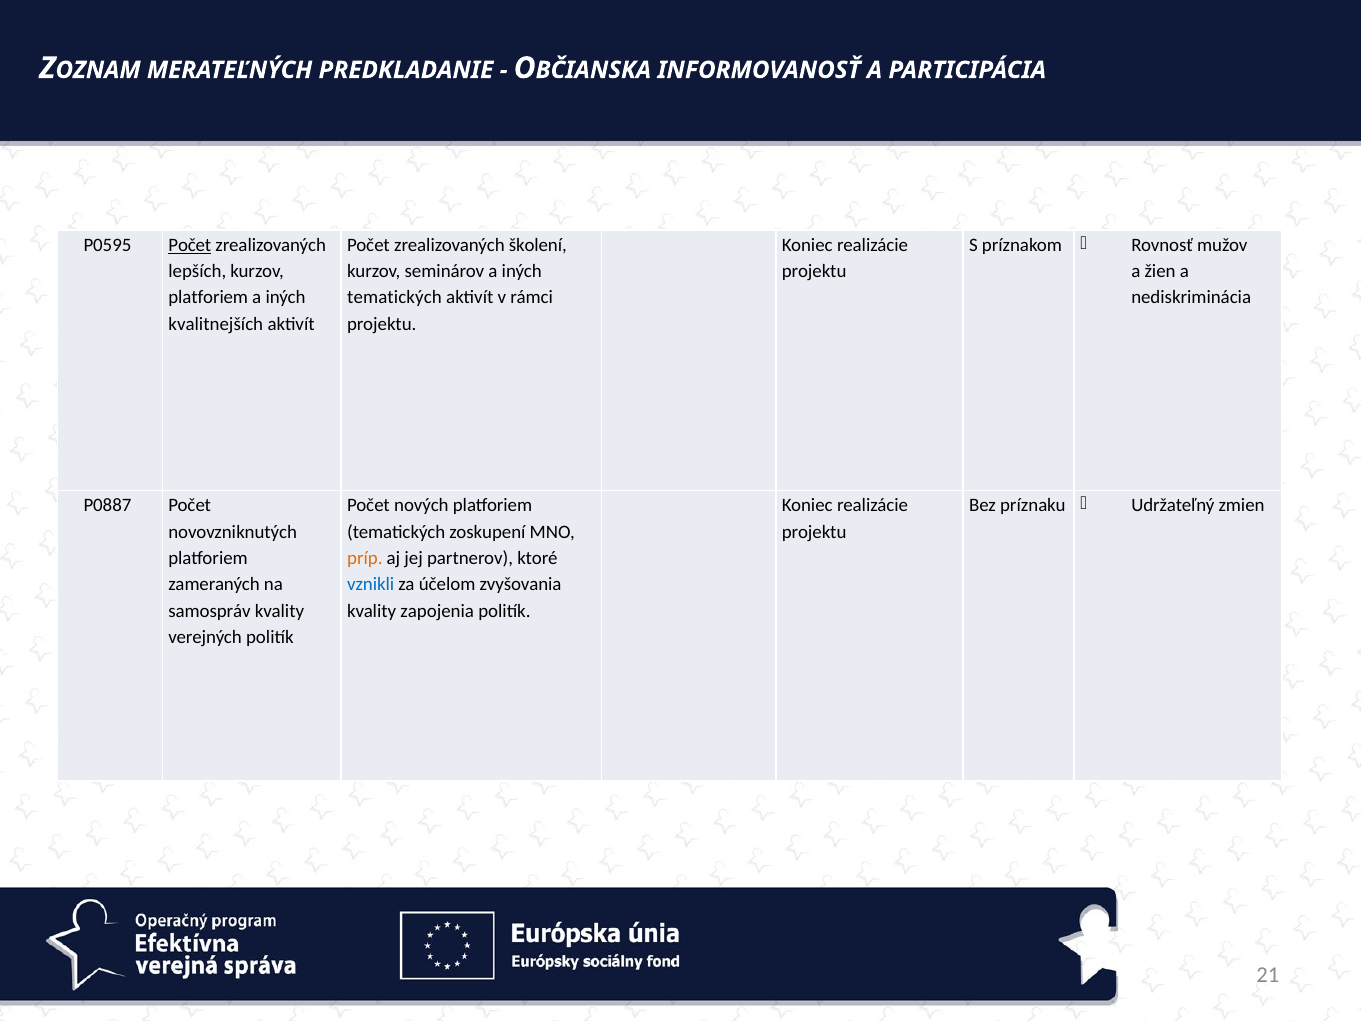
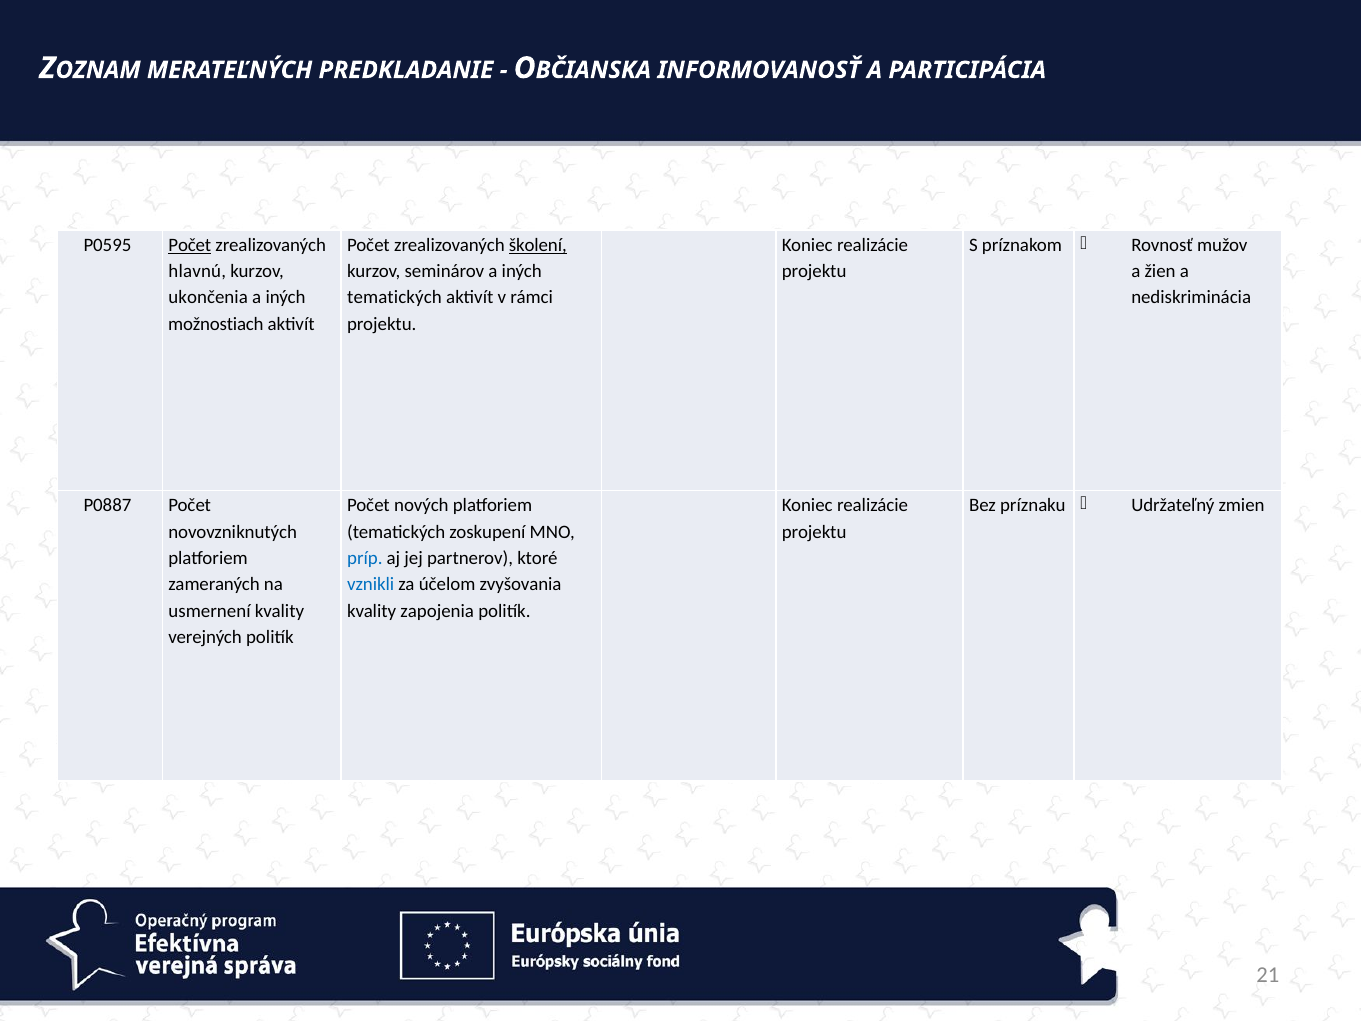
školení underline: none -> present
lepších: lepších -> hlavnú
platforiem at (208, 298): platforiem -> ukončenia
kvalitnejších: kvalitnejších -> možnostiach
príp colour: orange -> blue
samospráv: samospráv -> usmernení
